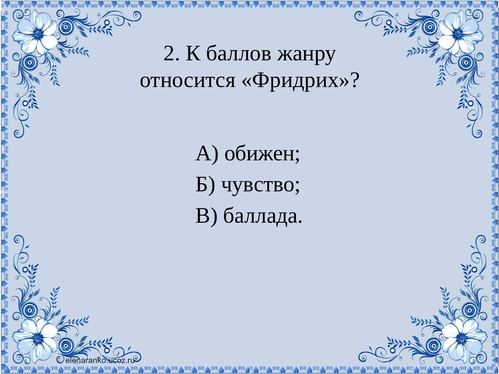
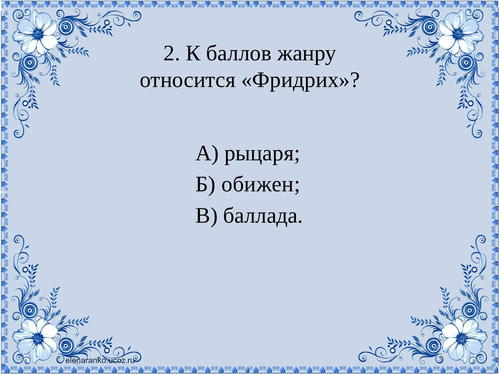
обижен: обижен -> рыцаря
чувство: чувство -> обижен
